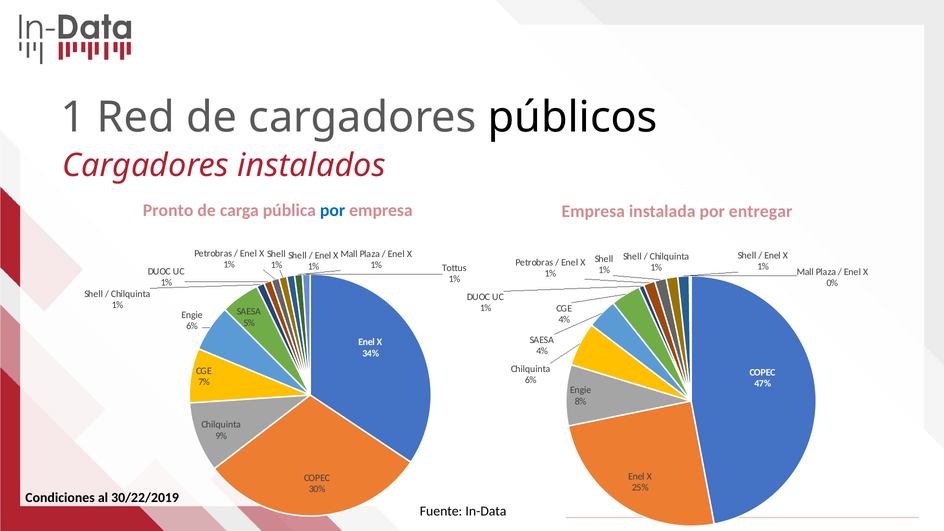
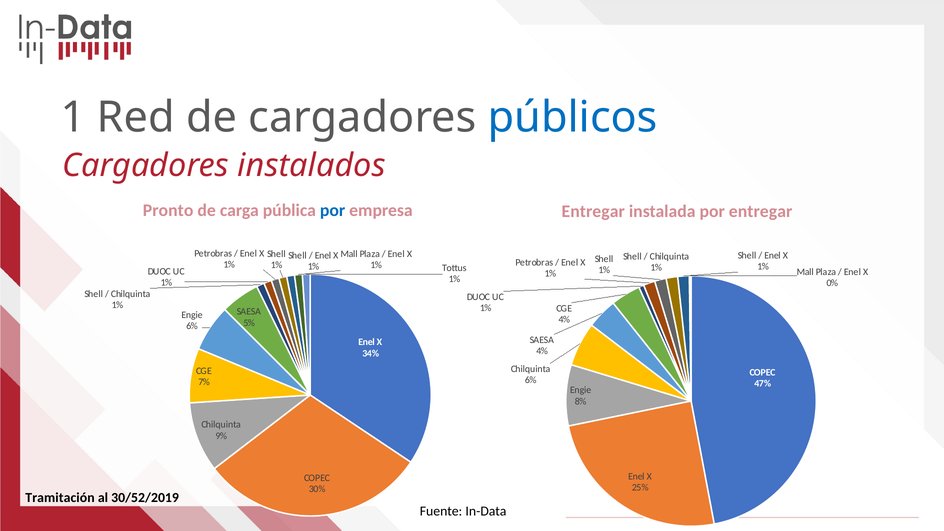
públicos colour: black -> blue
empresa Empresa: Empresa -> Entregar
Condiciones: Condiciones -> Tramitación
30/22/2019: 30/22/2019 -> 30/52/2019
